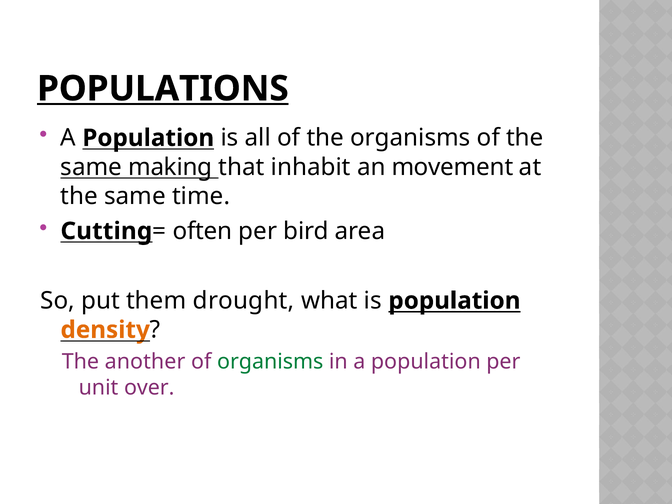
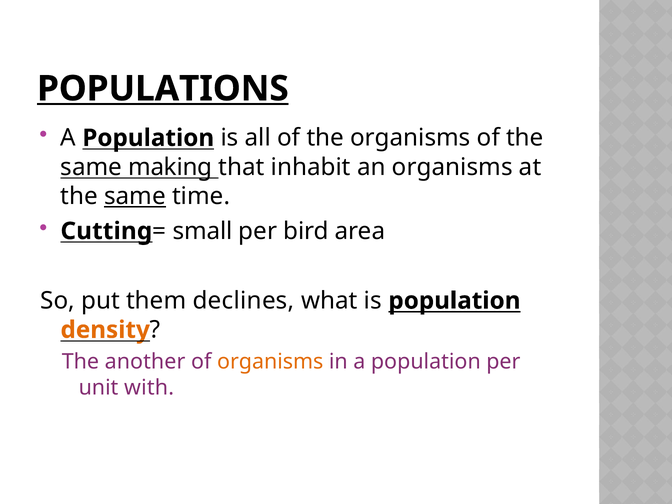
an movement: movement -> organisms
same at (135, 196) underline: none -> present
often: often -> small
drought: drought -> declines
organisms at (270, 362) colour: green -> orange
over: over -> with
